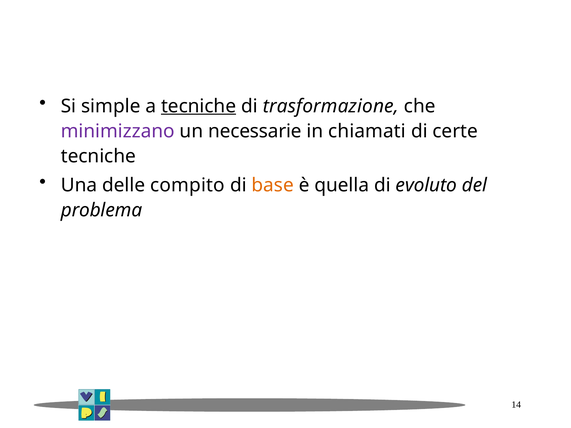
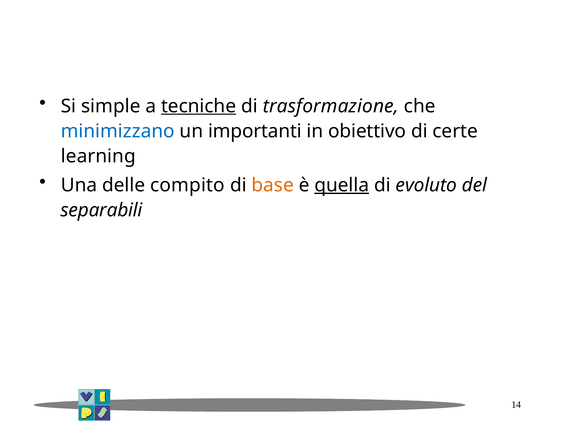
minimizzano colour: purple -> blue
necessarie: necessarie -> importanti
chiamati: chiamati -> obiettivo
tecniche at (98, 156): tecniche -> learning
quella underline: none -> present
problema: problema -> separabili
